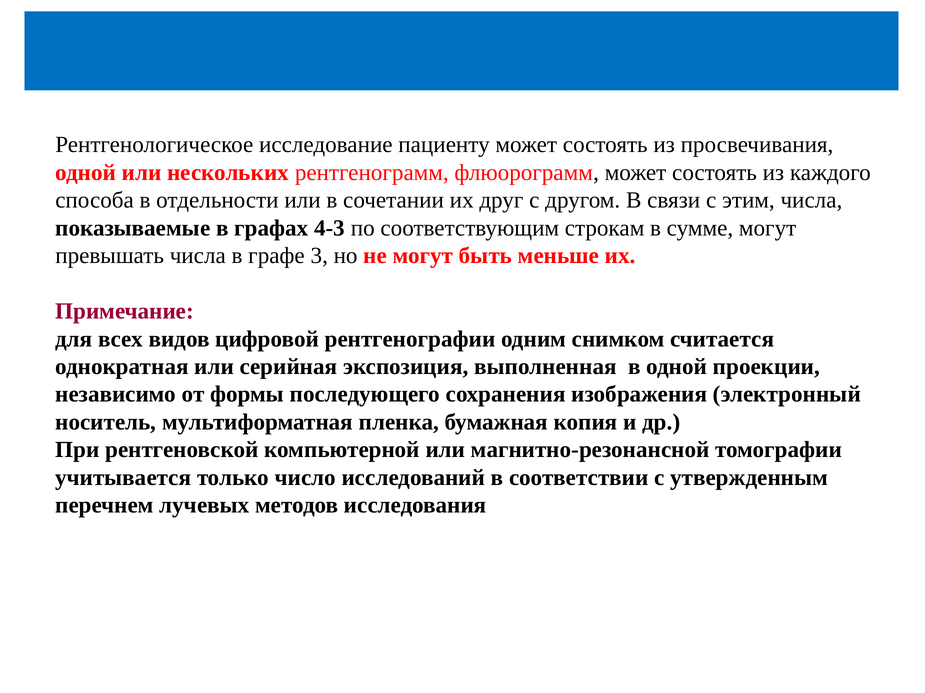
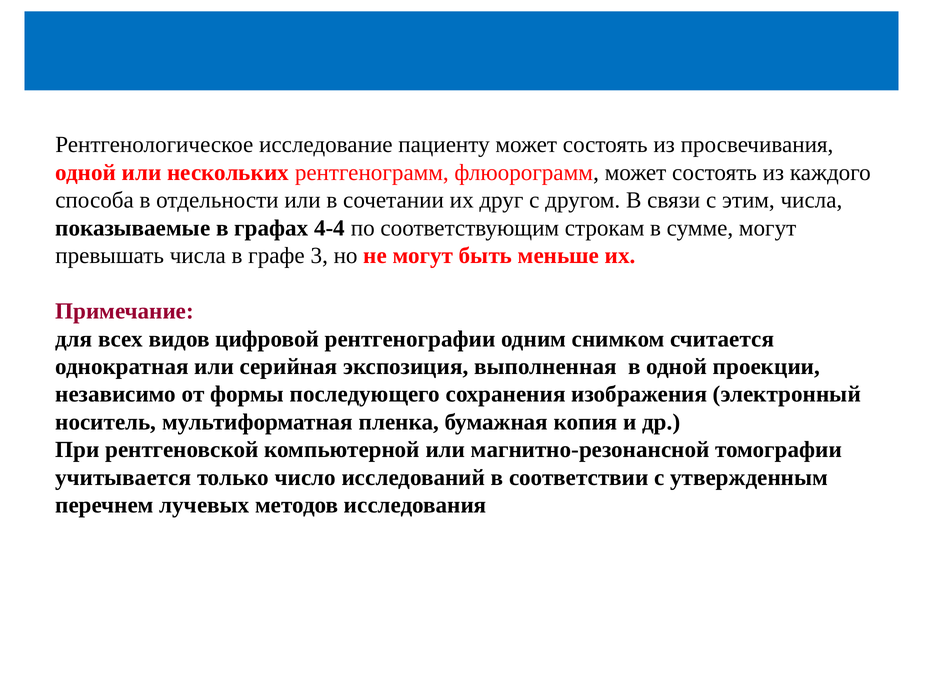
4-3: 4-3 -> 4-4
